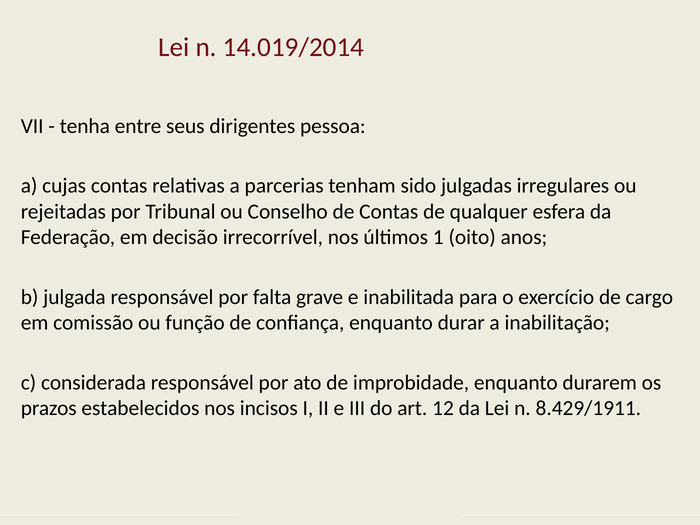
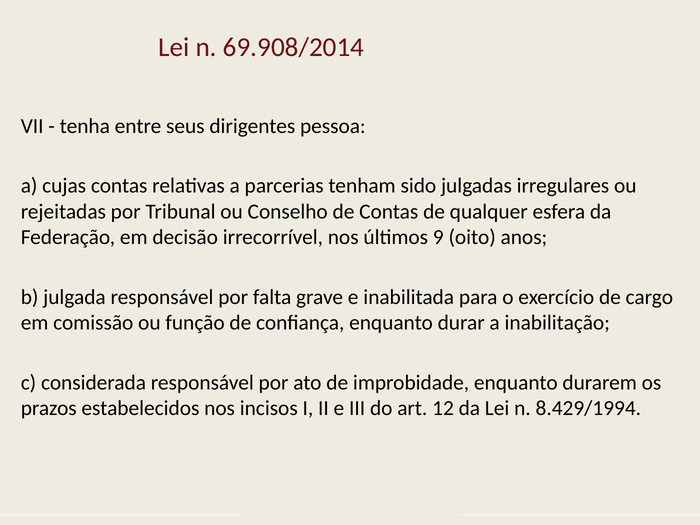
14.019/2014: 14.019/2014 -> 69.908/2014
1: 1 -> 9
8.429/1911: 8.429/1911 -> 8.429/1994
